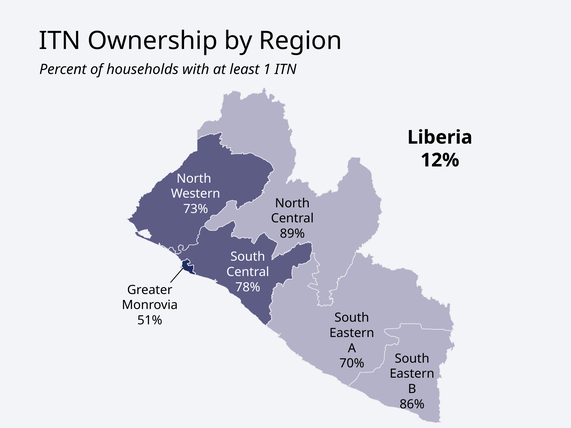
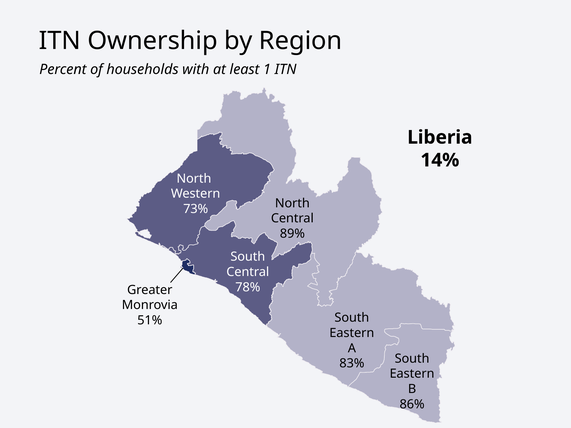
12%: 12% -> 14%
70%: 70% -> 83%
